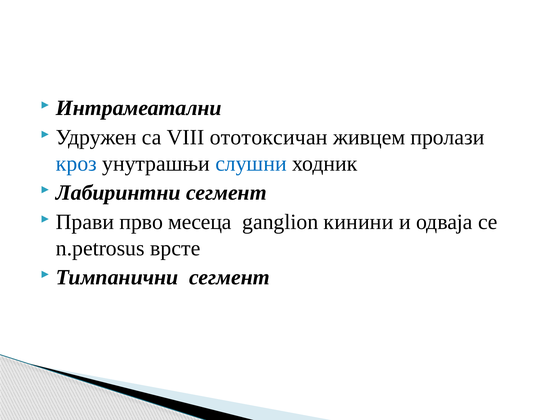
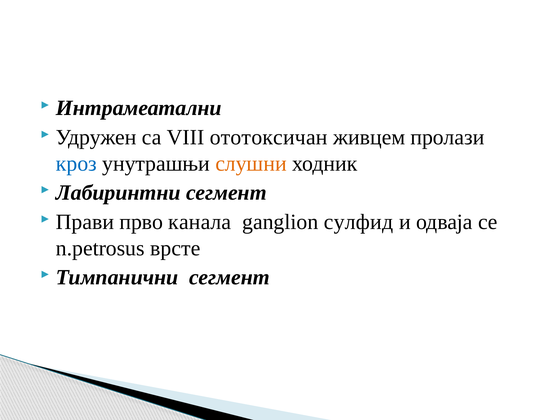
слушни colour: blue -> orange
месеца: месеца -> канала
кинини: кинини -> сулфид
